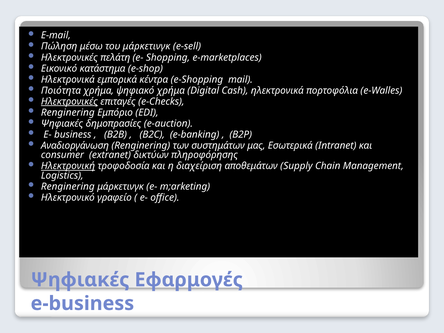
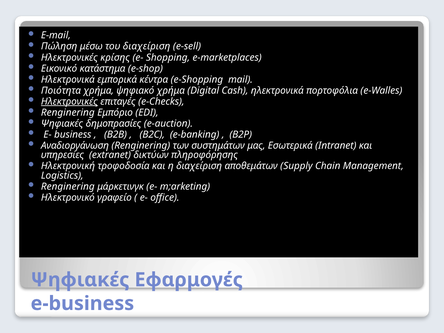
του μάρκετινγκ: μάρκετινγκ -> διαχείριση
πελάτη: πελάτη -> κρίσης
consumer: consumer -> υπηρεσίες
Ηλεκτρονική underline: present -> none
